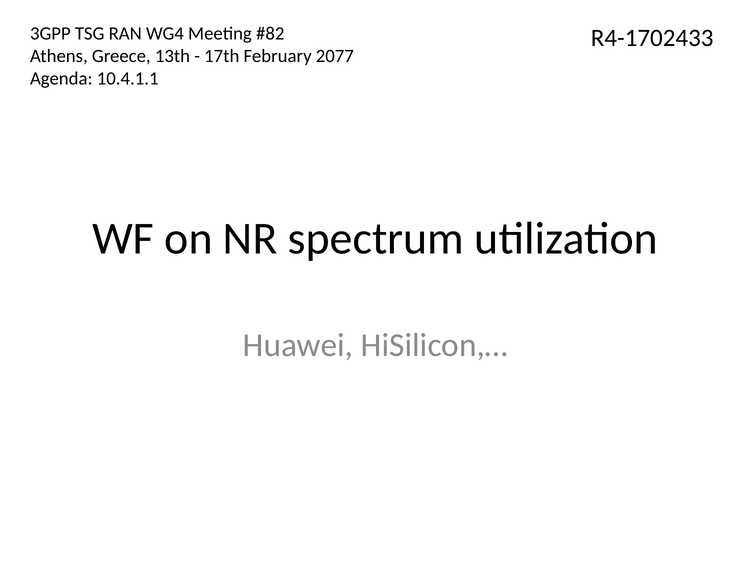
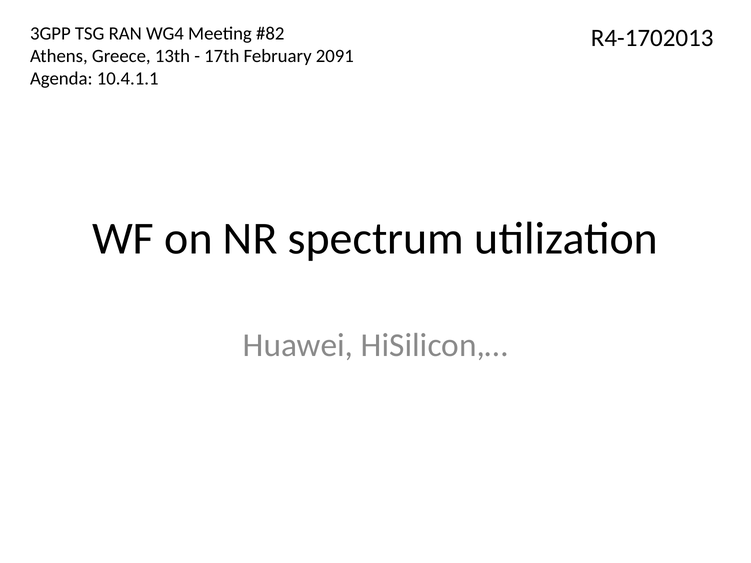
R4-1702433: R4-1702433 -> R4-1702013
2077: 2077 -> 2091
